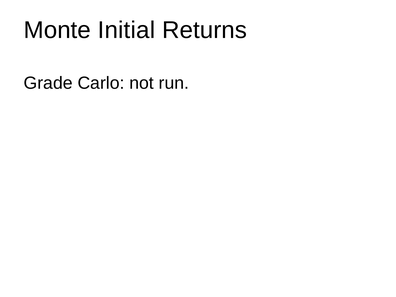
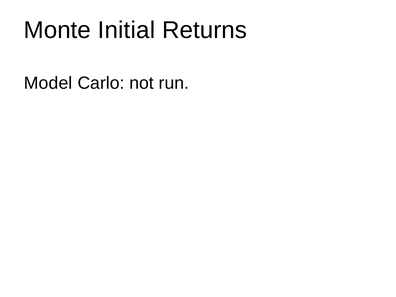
Grade: Grade -> Model
